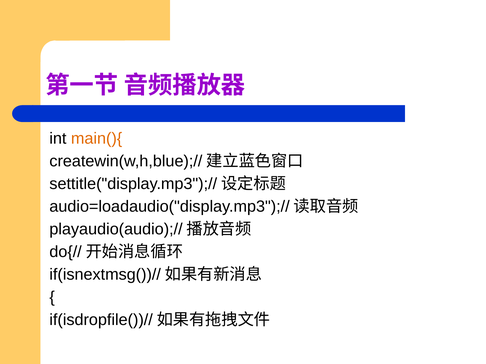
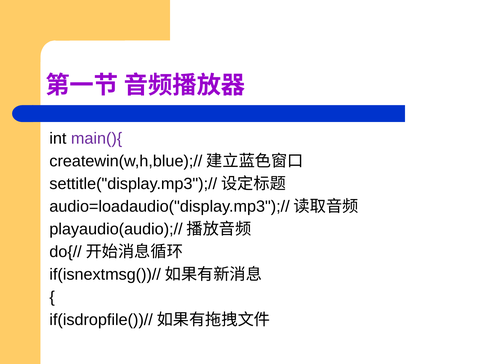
main(){ colour: orange -> purple
